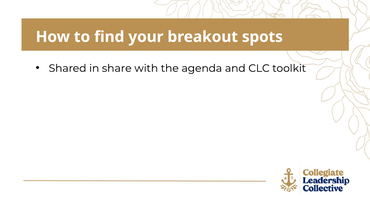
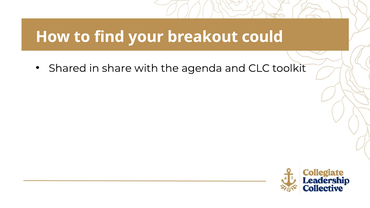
spots: spots -> could
